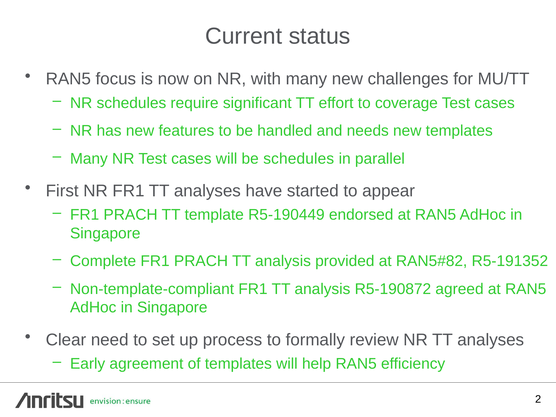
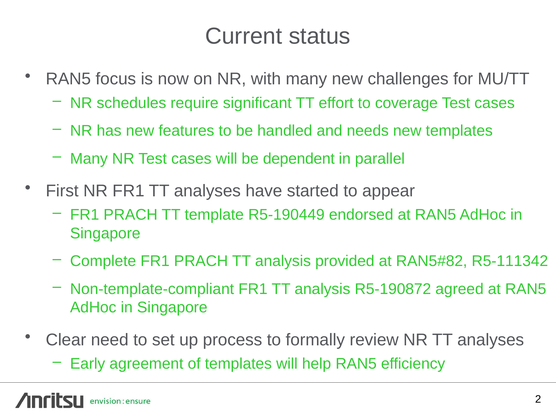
be schedules: schedules -> dependent
R5-191352: R5-191352 -> R5-111342
